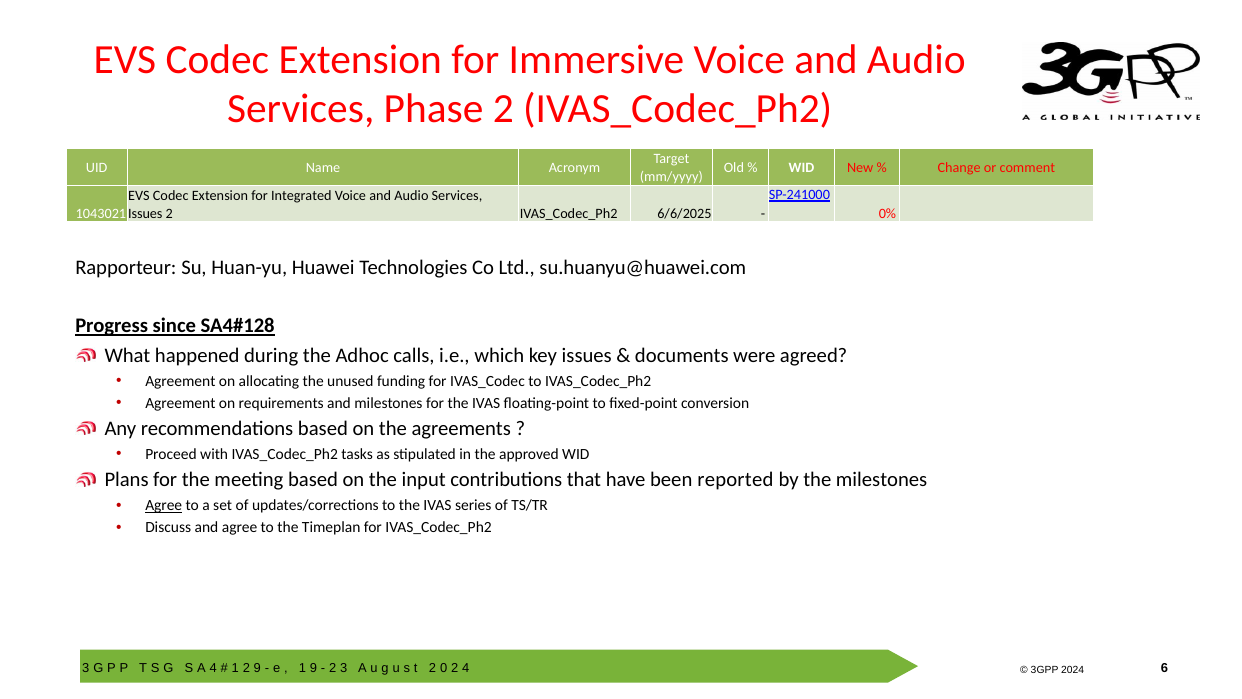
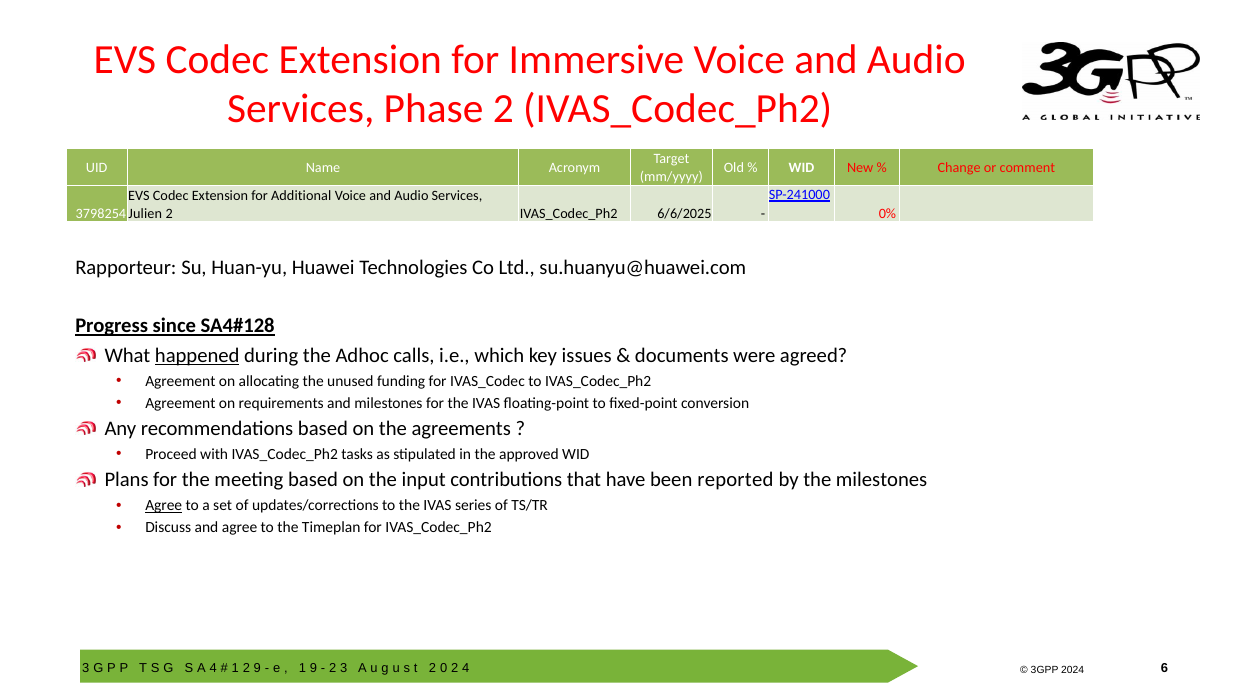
Integrated: Integrated -> Additional
1043021: 1043021 -> 3798254
Issues at (145, 213): Issues -> Julien
happened underline: none -> present
